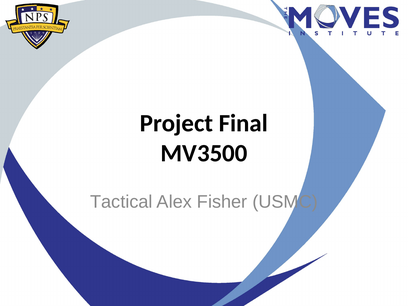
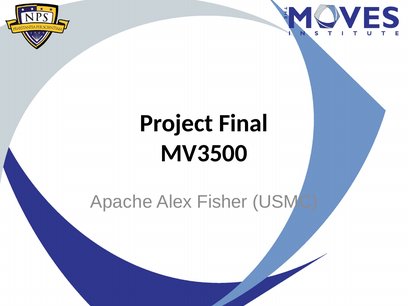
Tactical: Tactical -> Apache
